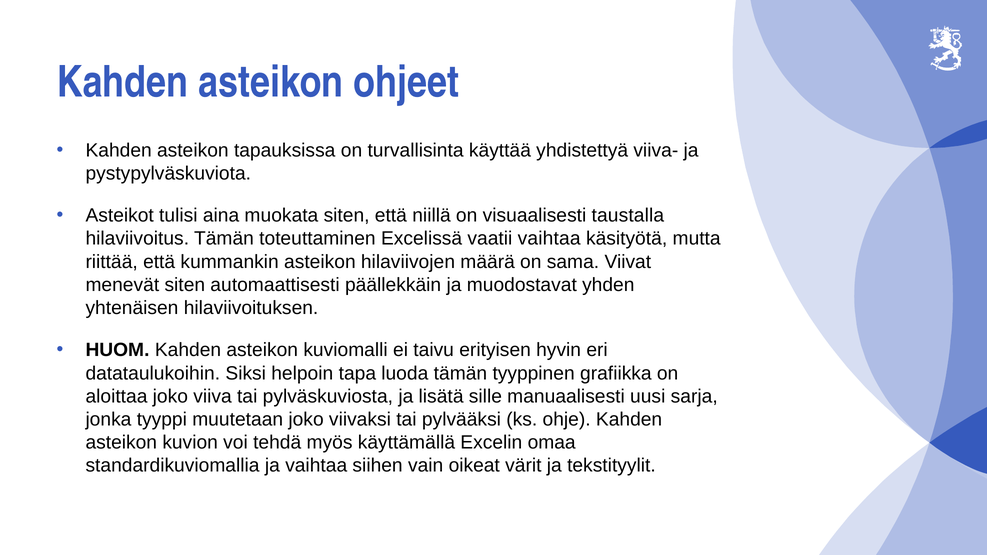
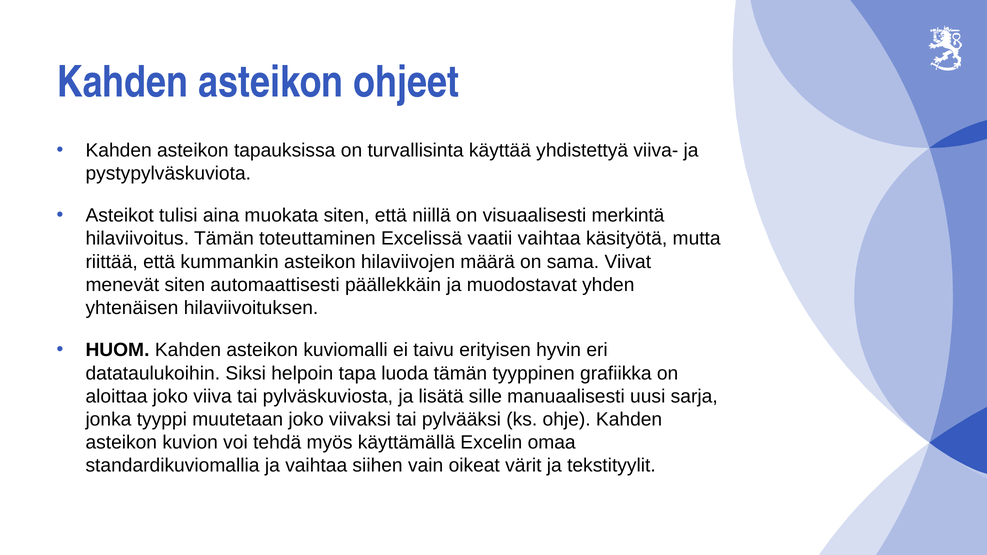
taustalla: taustalla -> merkintä
